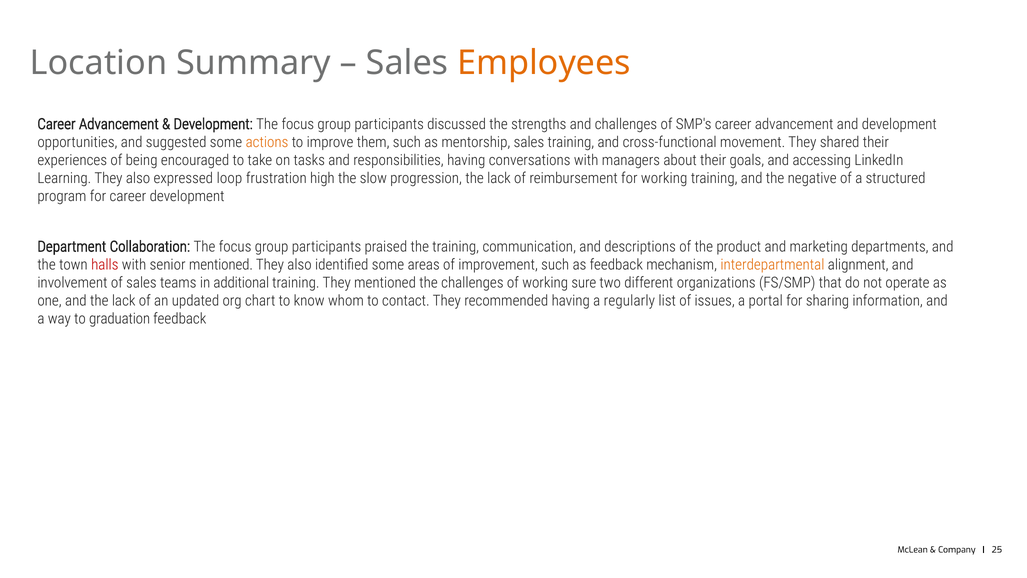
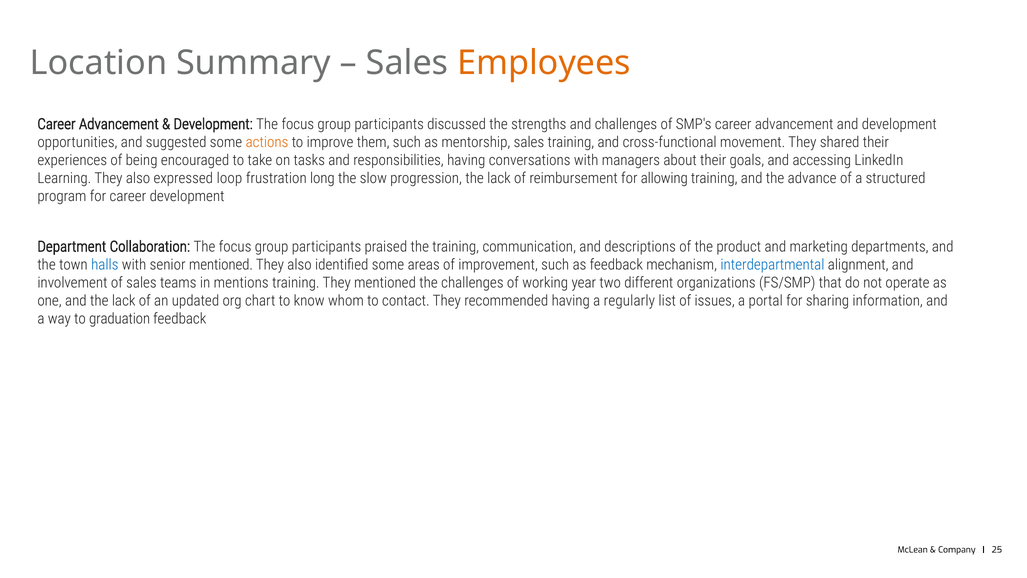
high: high -> long
for working: working -> allowing
negative: negative -> advance
halls colour: red -> blue
interdepartmental colour: orange -> blue
additional: additional -> mentions
sure: sure -> year
